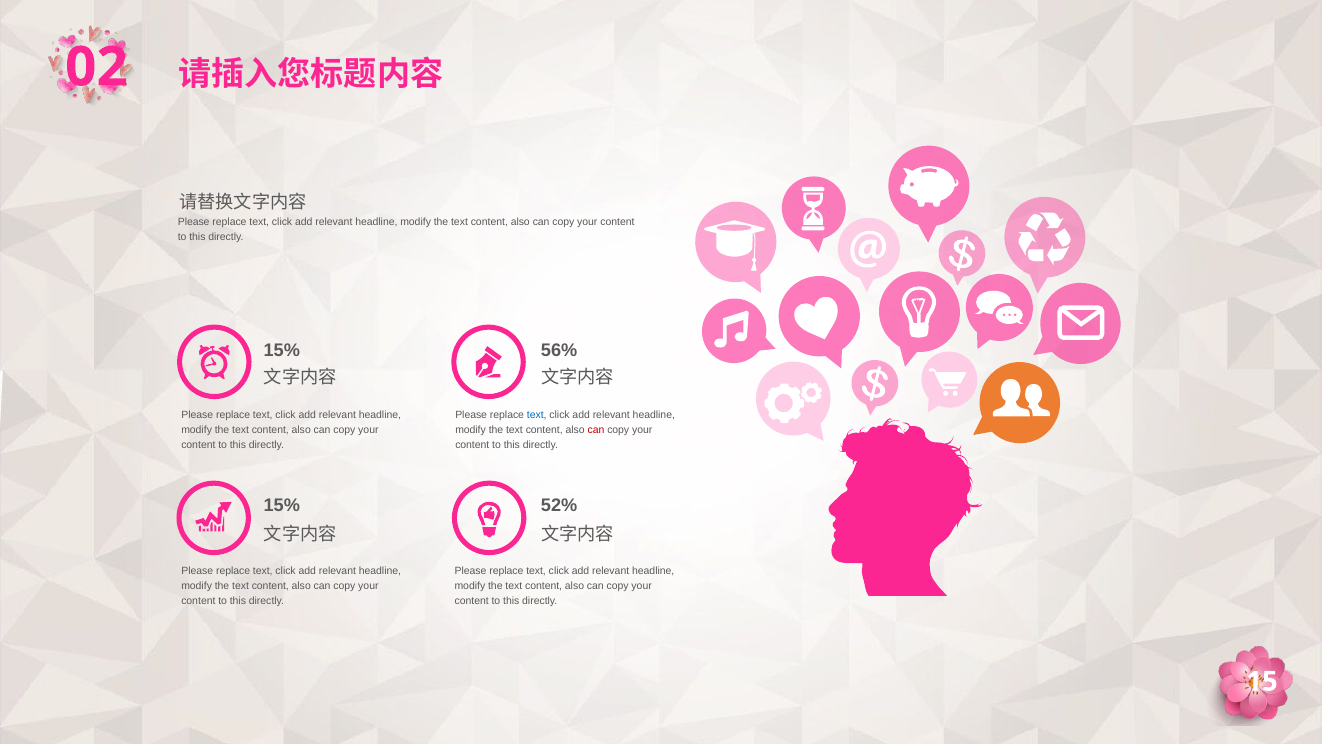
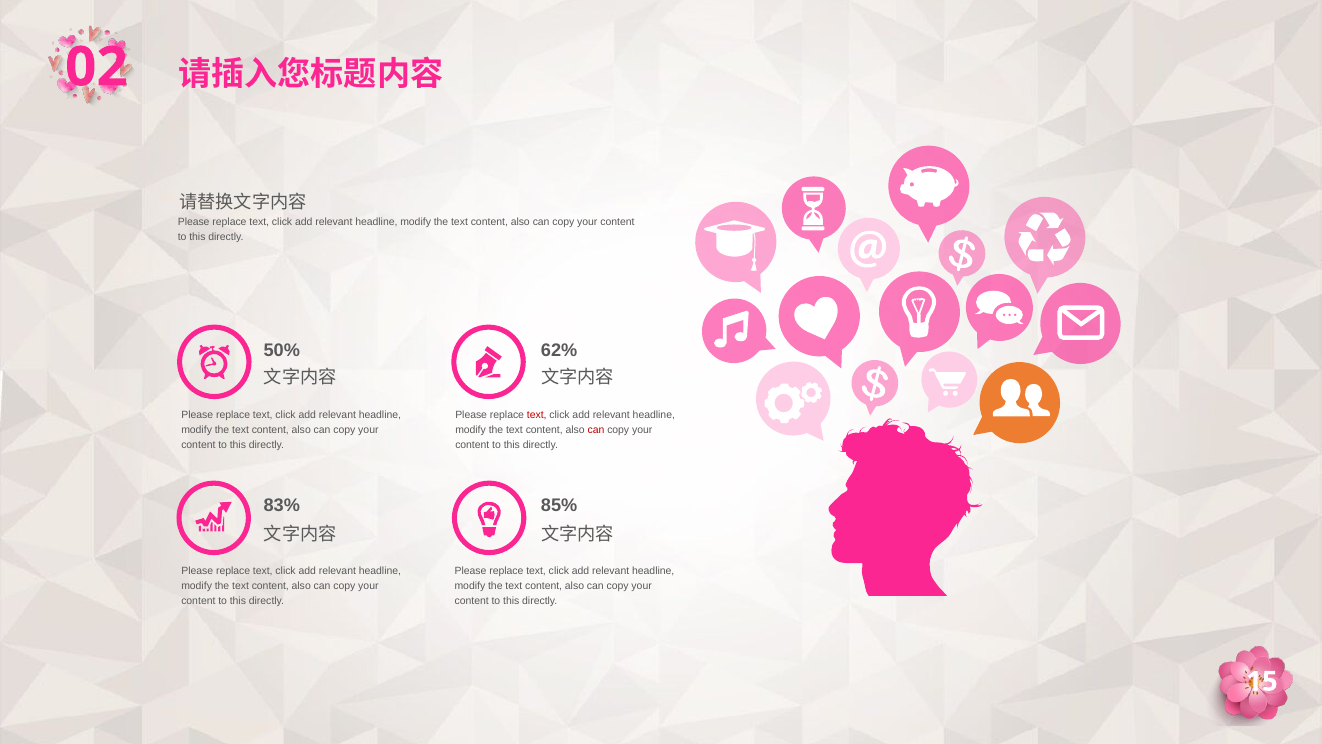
15% at (282, 350): 15% -> 50%
56%: 56% -> 62%
text at (537, 414) colour: blue -> red
15% at (282, 505): 15% -> 83%
52%: 52% -> 85%
